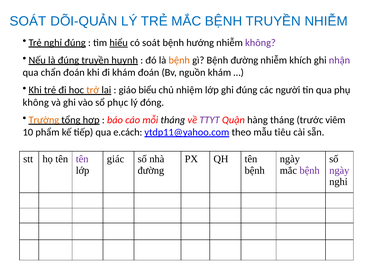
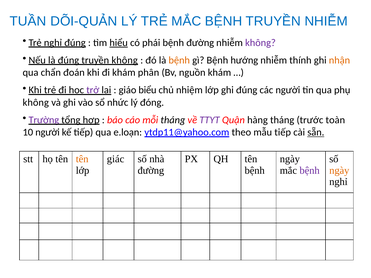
SOÁT at (28, 21): SOÁT -> TUẦN
có soát: soát -> phái
bệnh hướng: hướng -> đường
truyền huynh: huynh -> không
Bệnh đường: đường -> hướng
khích: khích -> thính
nhận colour: purple -> orange
khám đoán: đoán -> phân
trở colour: orange -> purple
phục: phục -> nhức
Trường colour: orange -> purple
viêm: viêm -> toàn
10 phẩm: phẩm -> người
e.cách: e.cách -> e.loạn
mẫu tiêu: tiêu -> tiếp
sẵn underline: none -> present
tên at (82, 159) colour: purple -> orange
ngày at (339, 171) colour: purple -> orange
